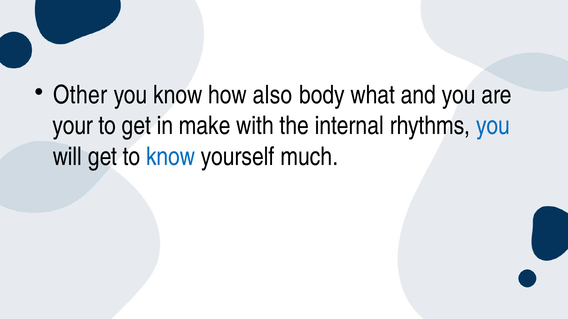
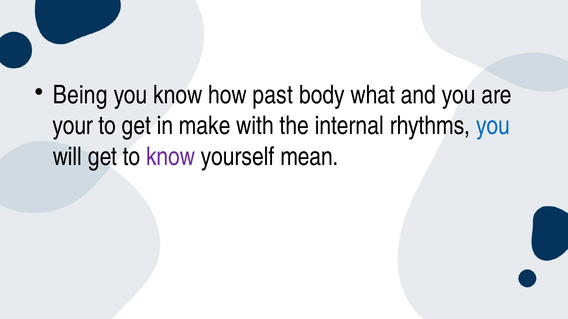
Other: Other -> Being
also: also -> past
know at (171, 157) colour: blue -> purple
much: much -> mean
